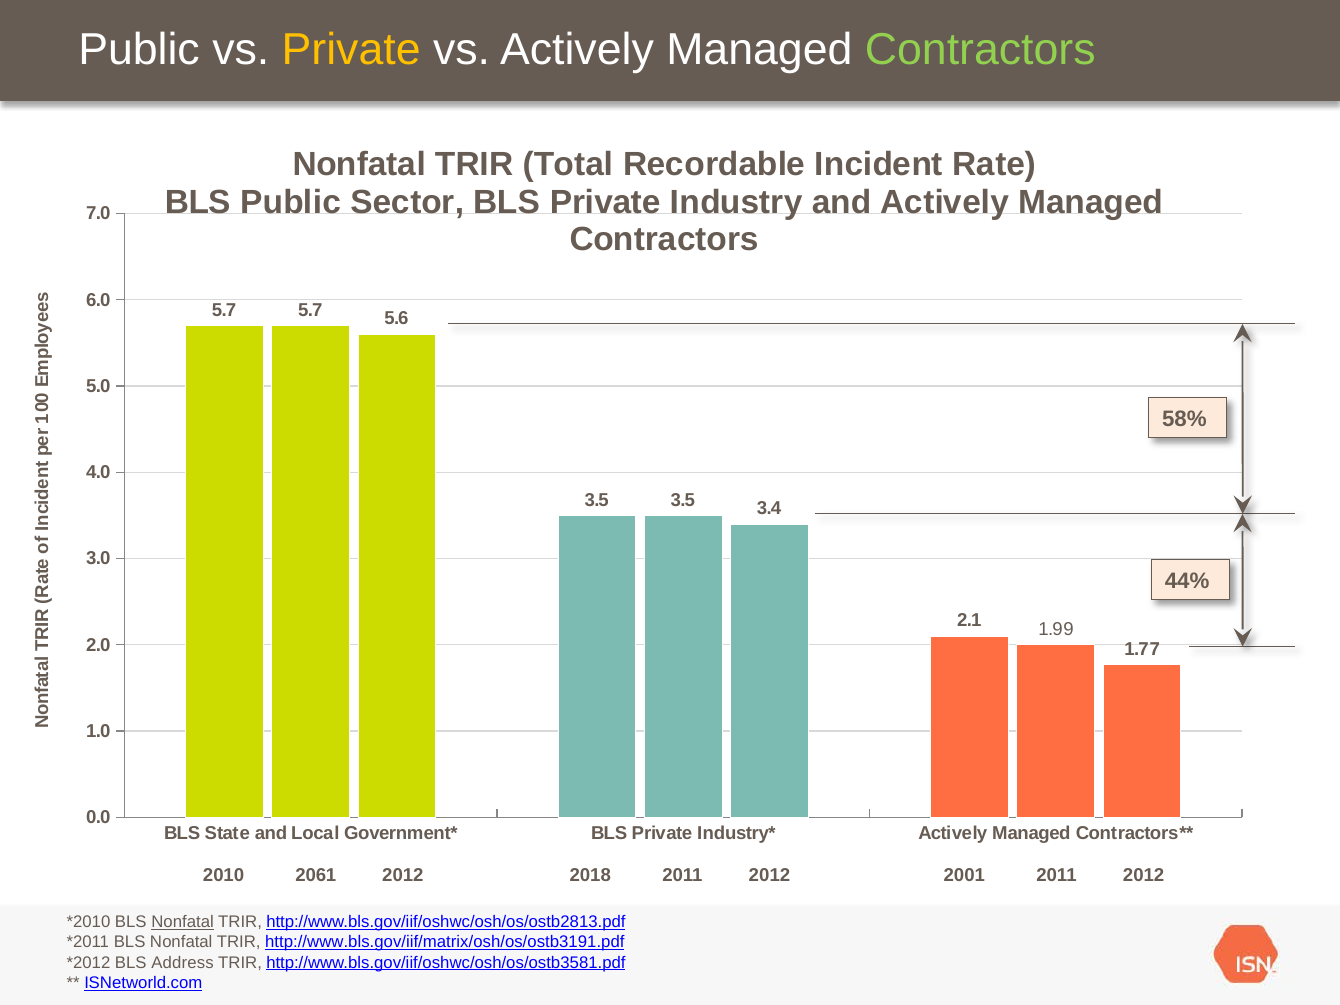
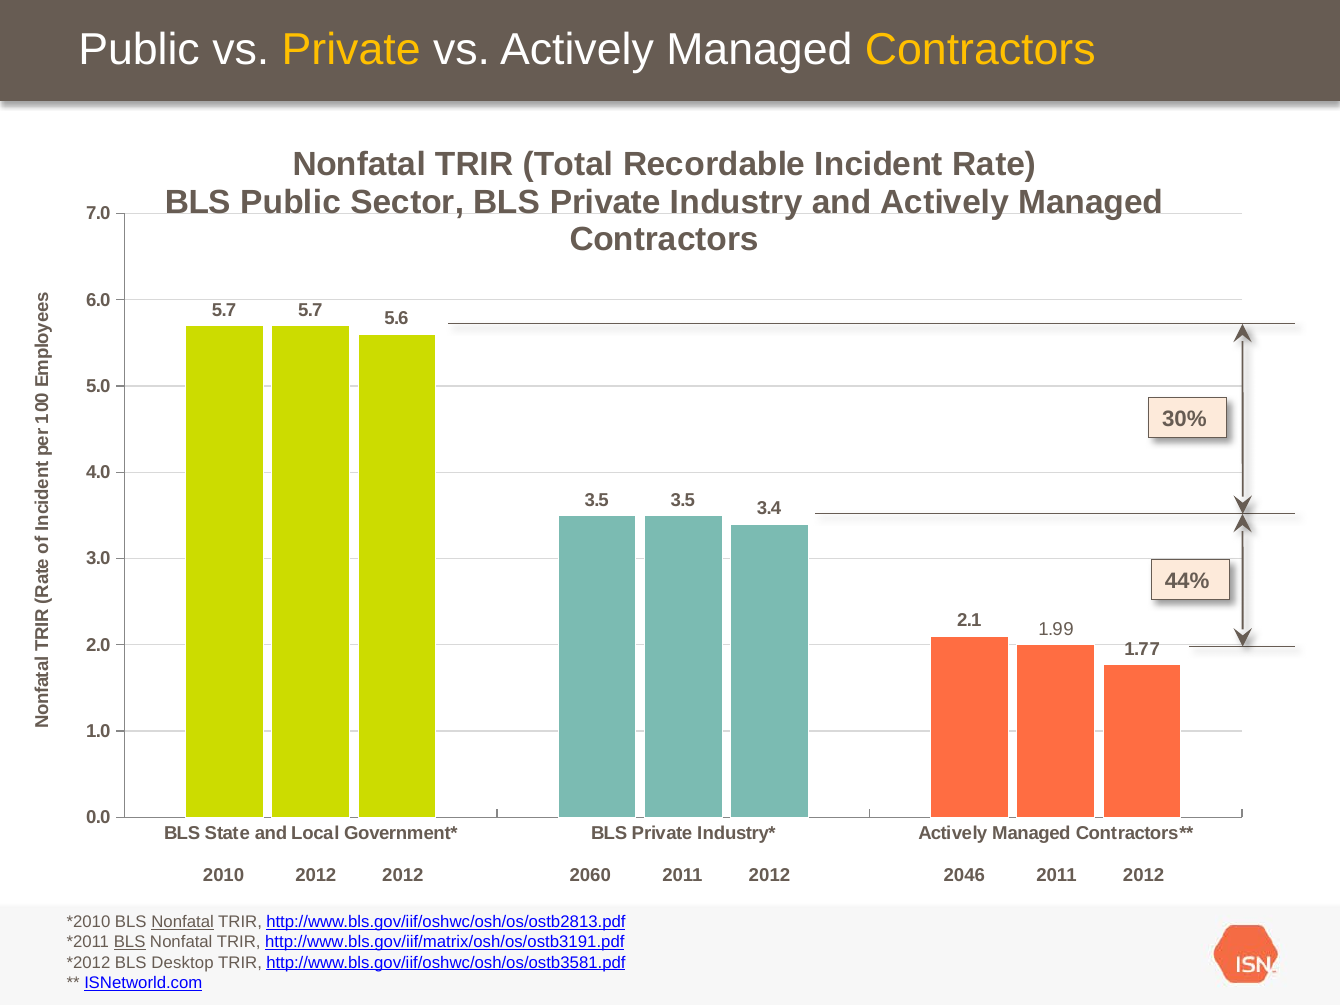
Contractors at (980, 50) colour: light green -> yellow
58%: 58% -> 30%
2010 2061: 2061 -> 2012
2018: 2018 -> 2060
2001: 2001 -> 2046
BLS at (130, 942) underline: none -> present
Address: Address -> Desktop
